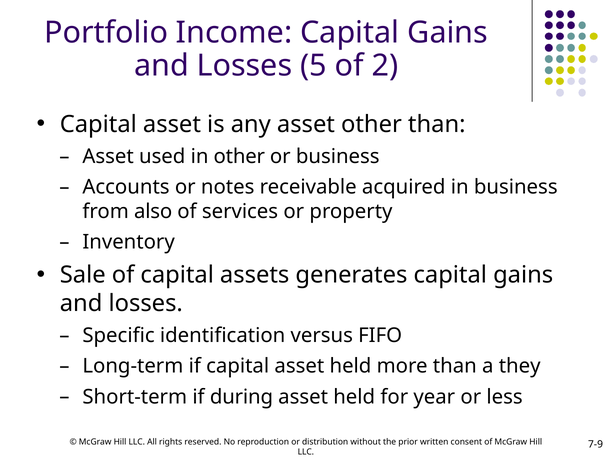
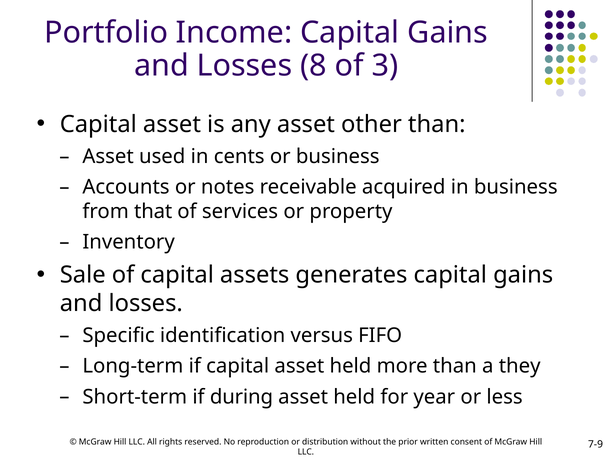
5: 5 -> 8
2: 2 -> 3
in other: other -> cents
also: also -> that
